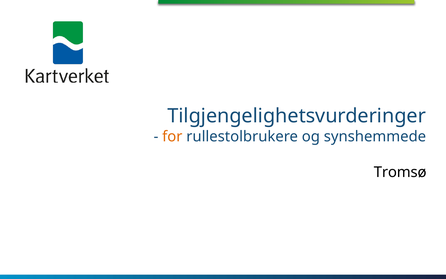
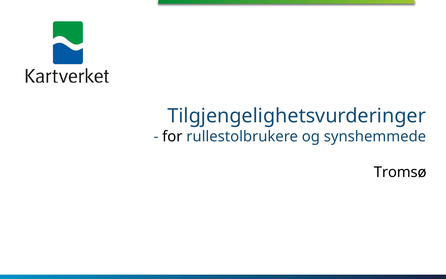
for colour: orange -> black
